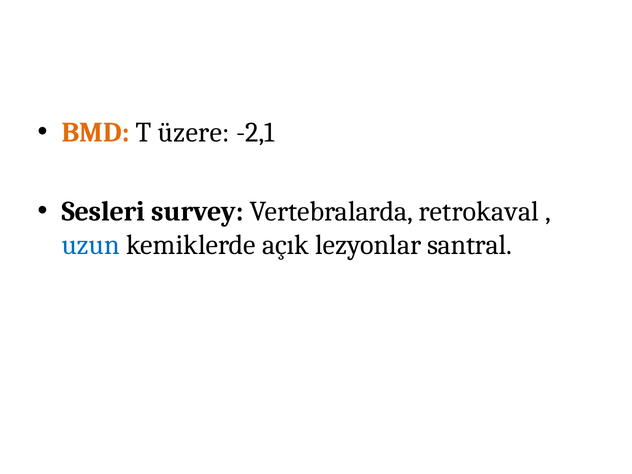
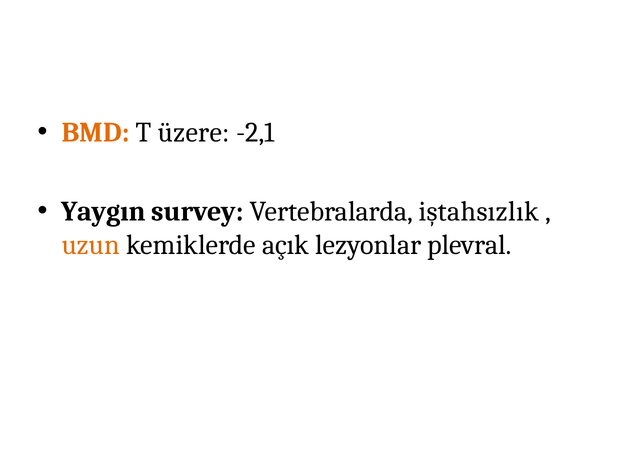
Sesleri: Sesleri -> Yaygın
retrokaval: retrokaval -> iştahsızlık
uzun colour: blue -> orange
santral: santral -> plevral
